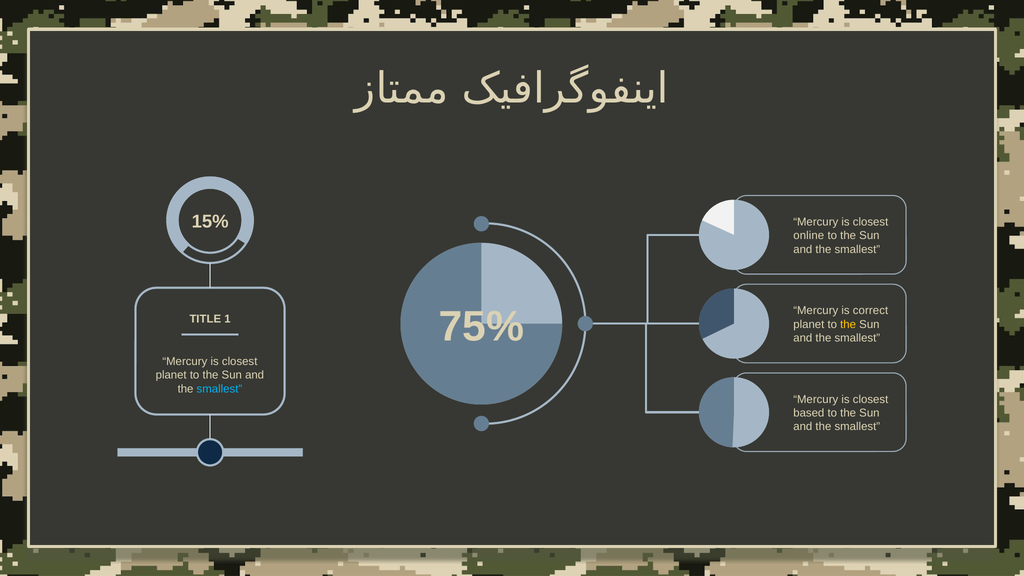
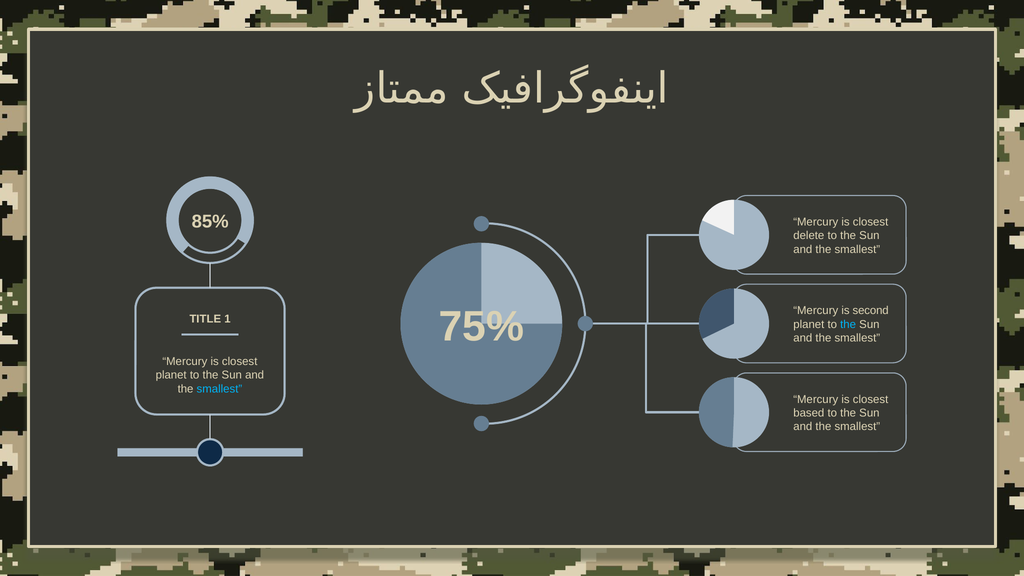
15%: 15% -> 85%
online: online -> delete
correct: correct -> second
the at (848, 324) colour: yellow -> light blue
